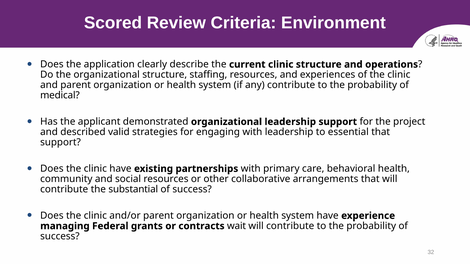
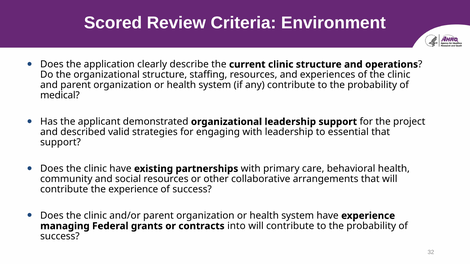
the substantial: substantial -> experience
wait: wait -> into
